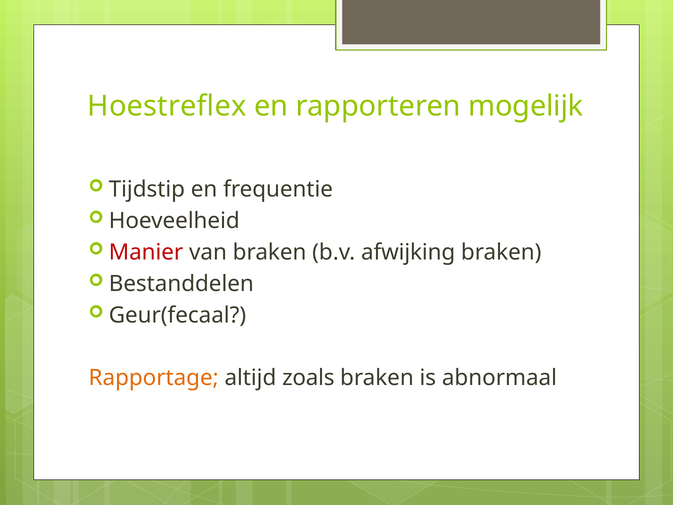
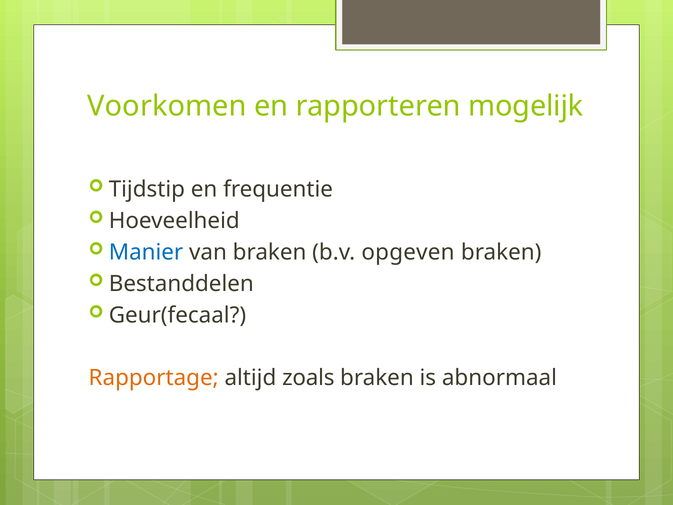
Hoestreflex: Hoestreflex -> Voorkomen
Manier colour: red -> blue
afwijking: afwijking -> opgeven
